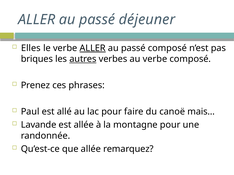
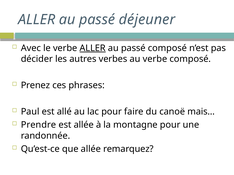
Elles: Elles -> Avec
briques: briques -> décider
autres underline: present -> none
Lavande: Lavande -> Prendre
